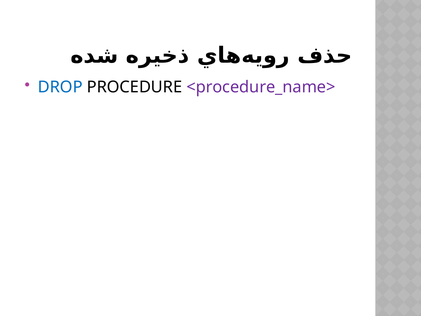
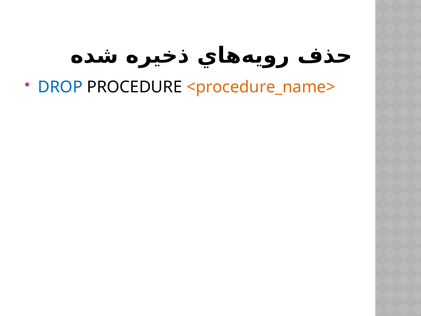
<procedure_name> colour: purple -> orange
